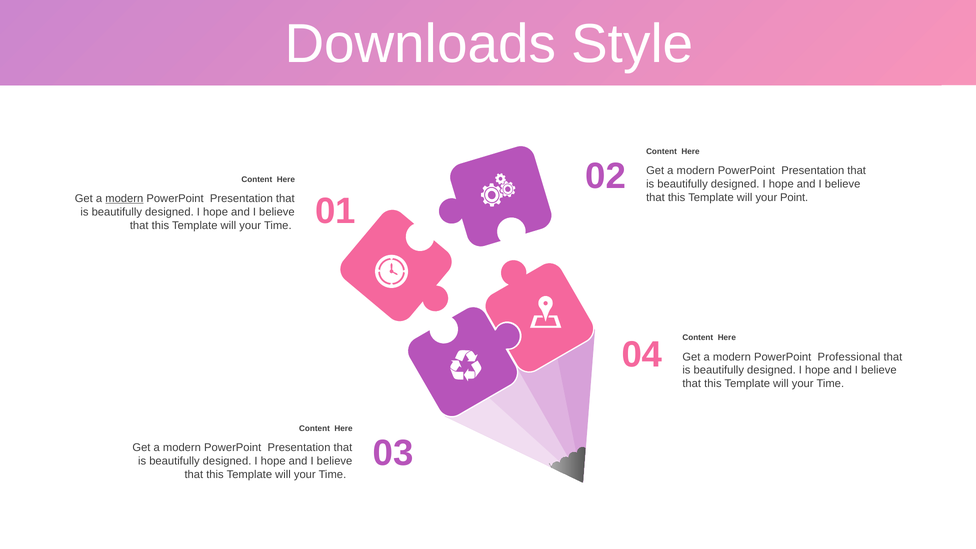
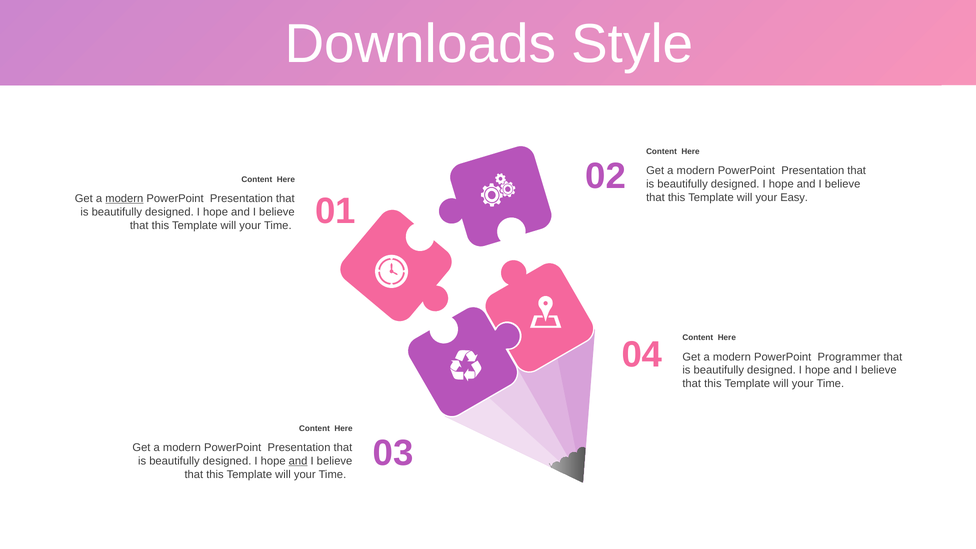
Point: Point -> Easy
Professional: Professional -> Programmer
and at (298, 461) underline: none -> present
